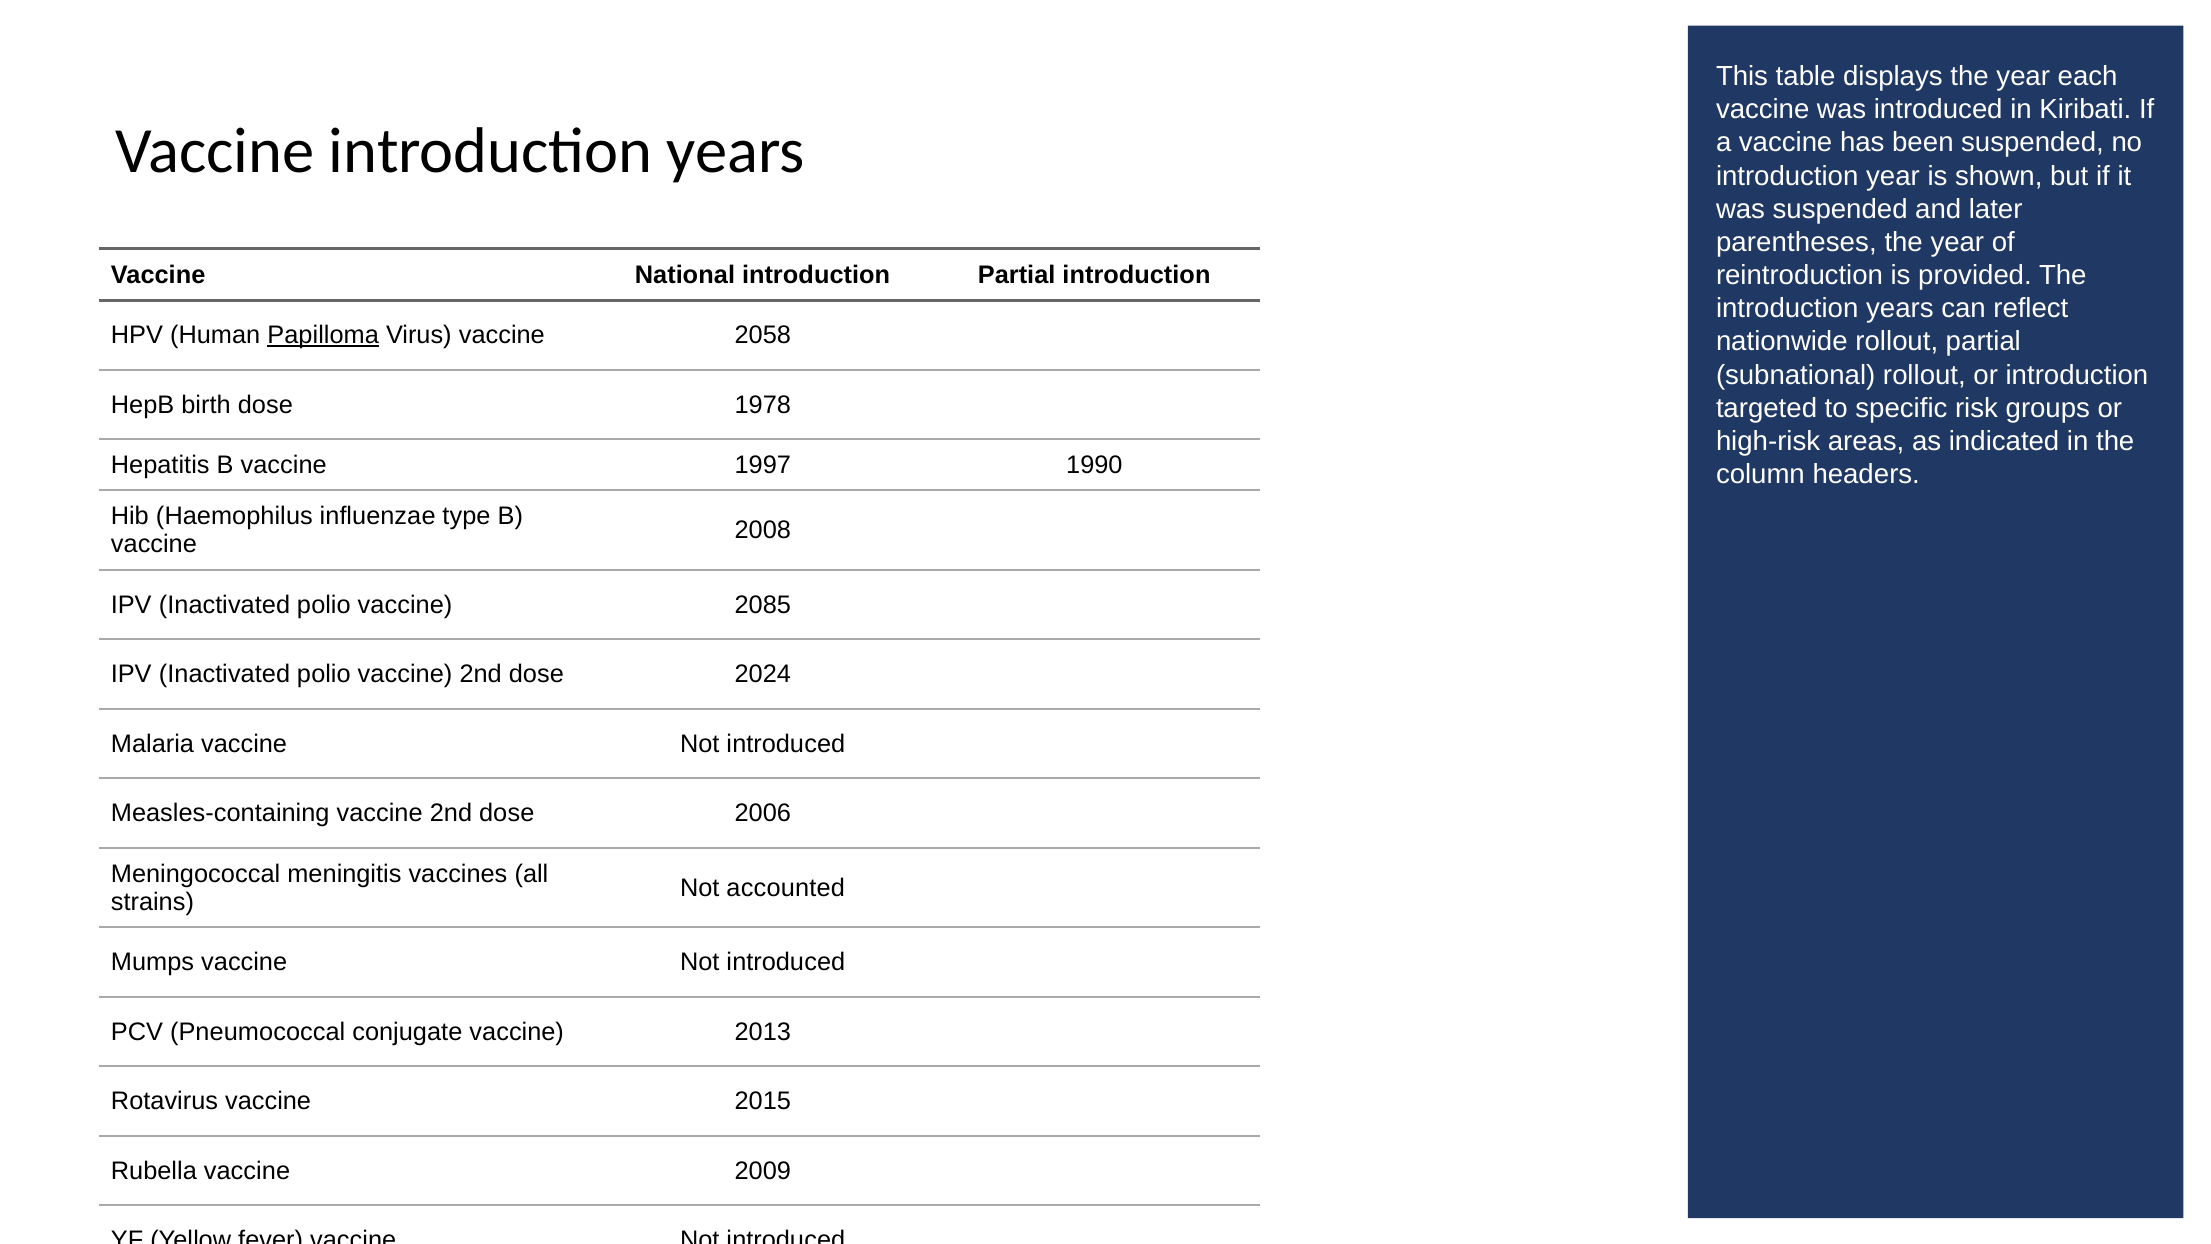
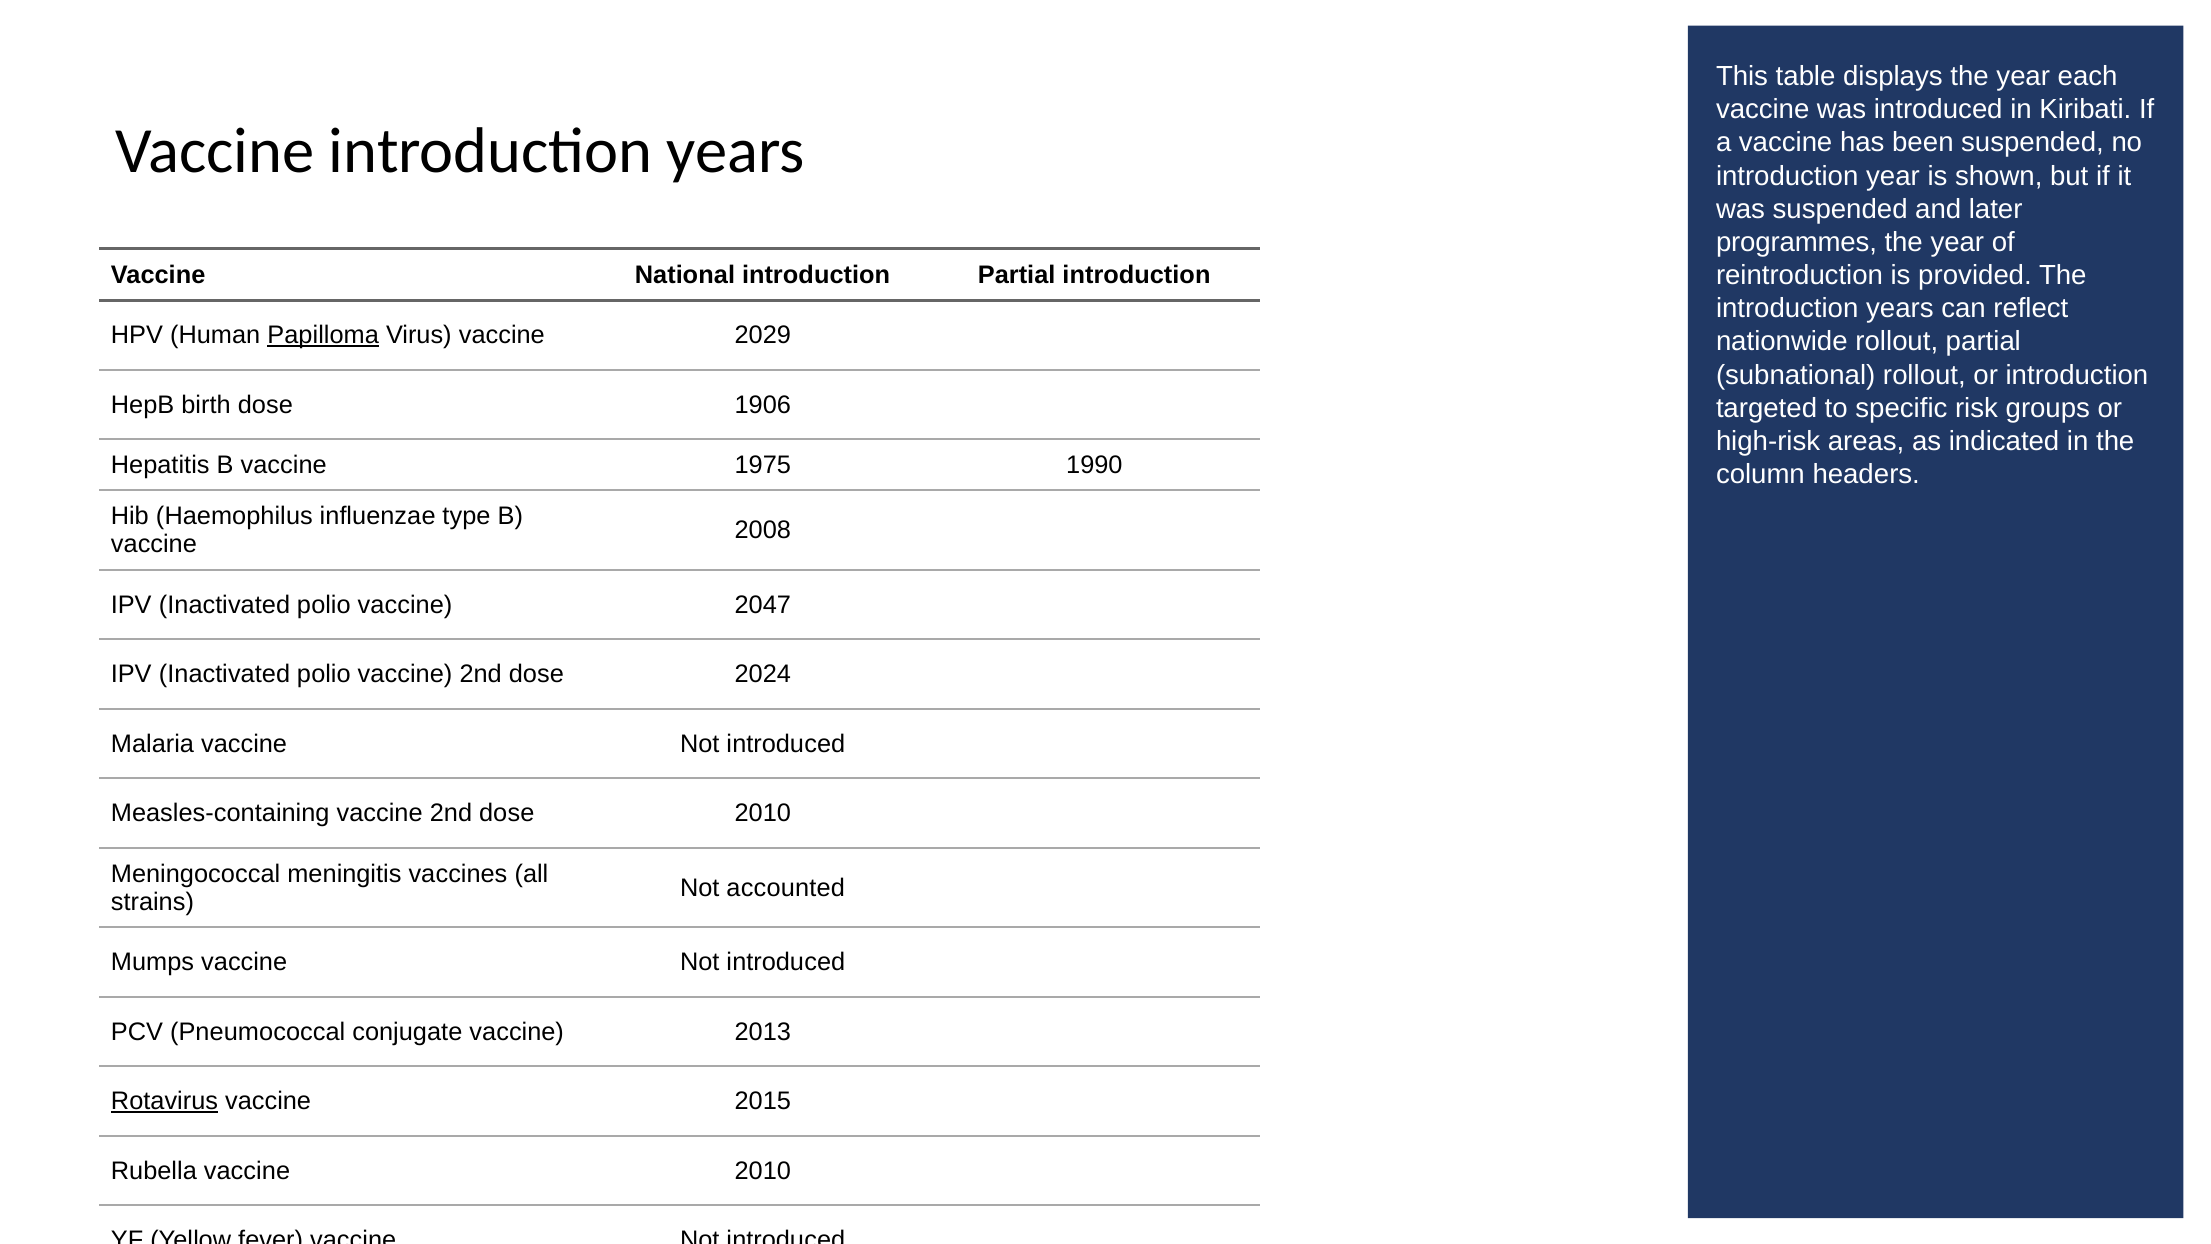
parentheses: parentheses -> programmes
2058: 2058 -> 2029
1978: 1978 -> 1906
1997: 1997 -> 1975
2085: 2085 -> 2047
dose 2006: 2006 -> 2010
Rotavirus underline: none -> present
vaccine 2009: 2009 -> 2010
